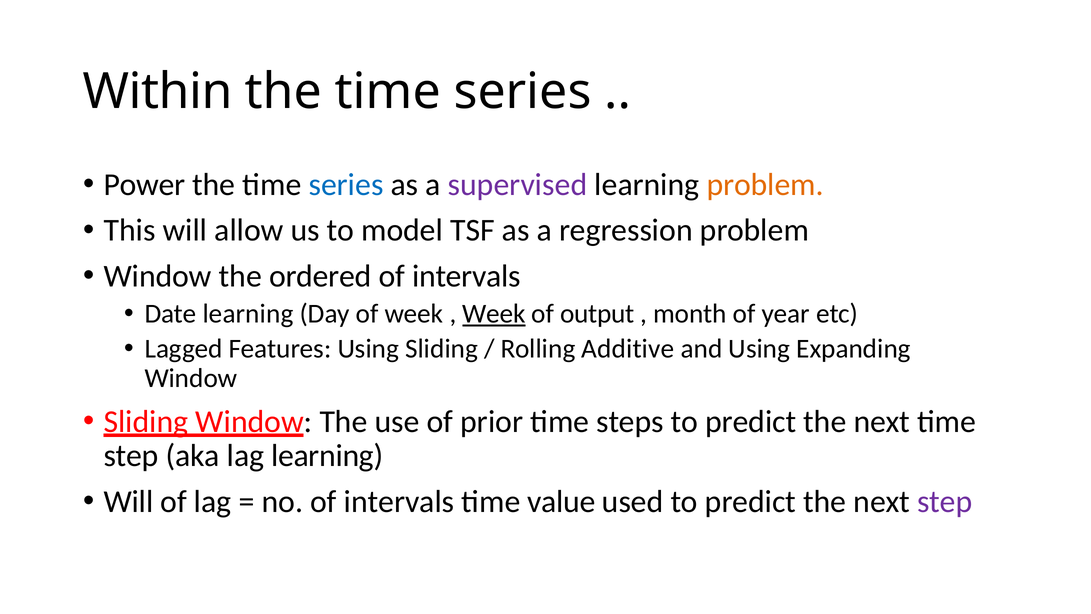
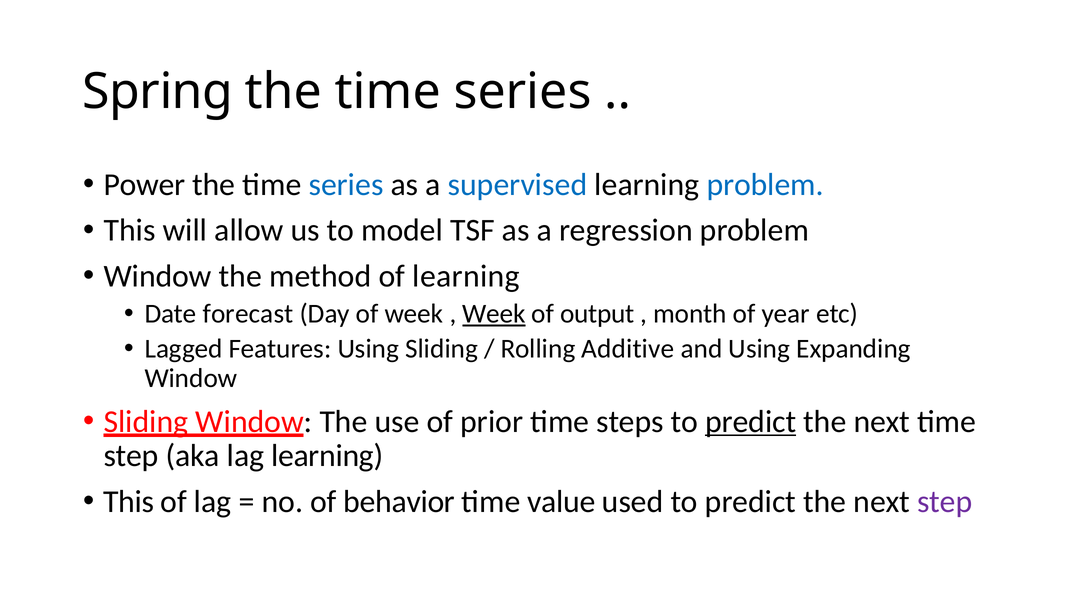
Within: Within -> Spring
supervised colour: purple -> blue
problem at (765, 184) colour: orange -> blue
ordered: ordered -> method
intervals at (466, 276): intervals -> learning
Date learning: learning -> forecast
predict at (751, 421) underline: none -> present
Will at (128, 501): Will -> This
no of intervals: intervals -> behavior
